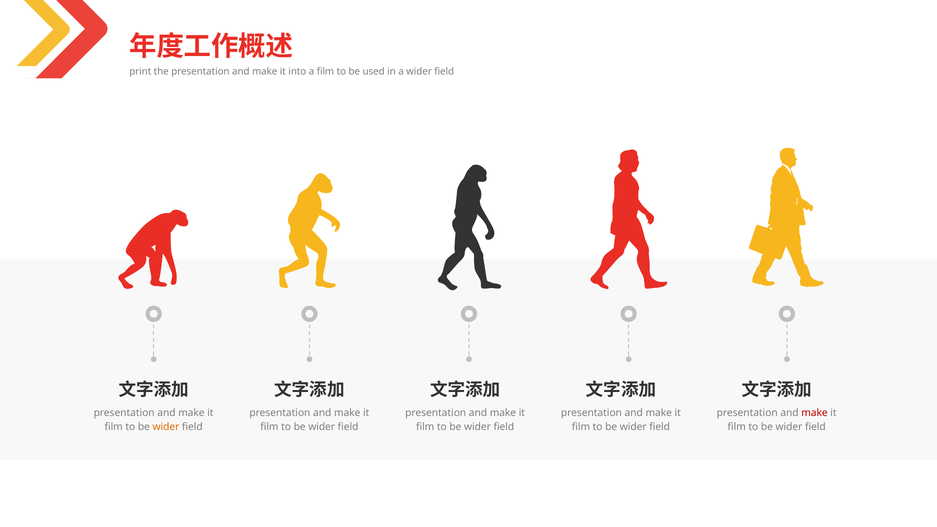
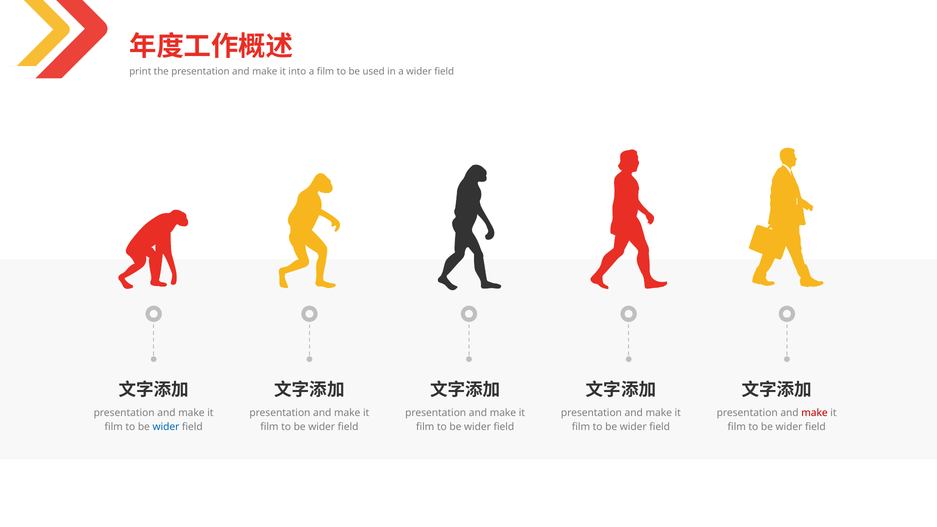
wider at (166, 427) colour: orange -> blue
